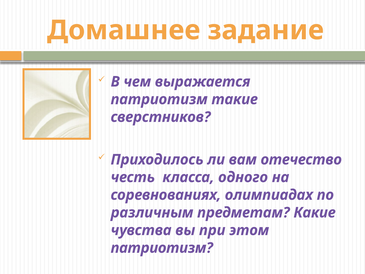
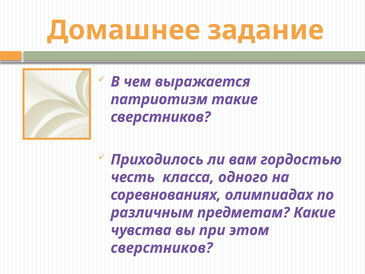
отечество: отечество -> гордостью
патриотизм at (162, 248): патриотизм -> сверстников
